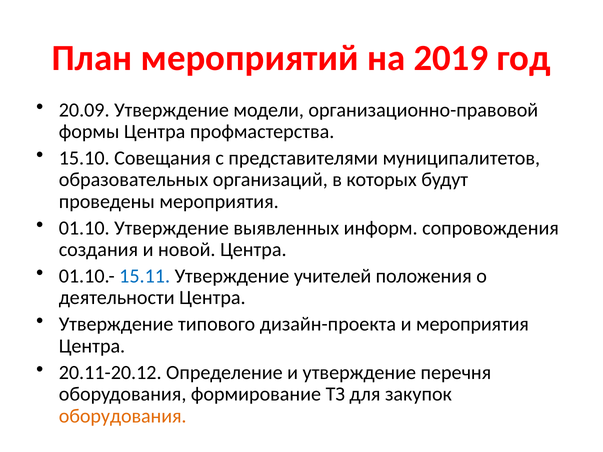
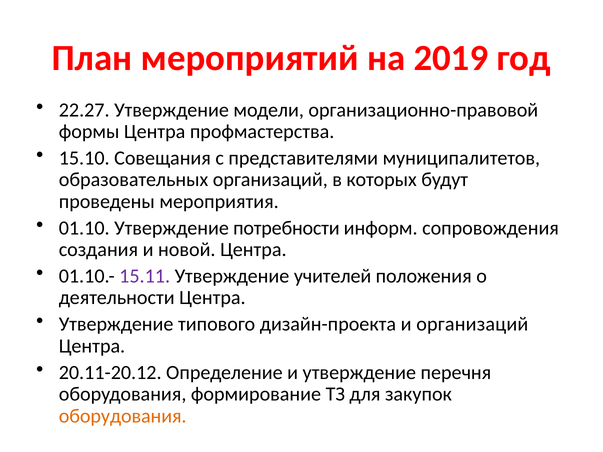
20.09: 20.09 -> 22.27
выявленных: выявленных -> потребности
15.11 colour: blue -> purple
и мероприятия: мероприятия -> организаций
